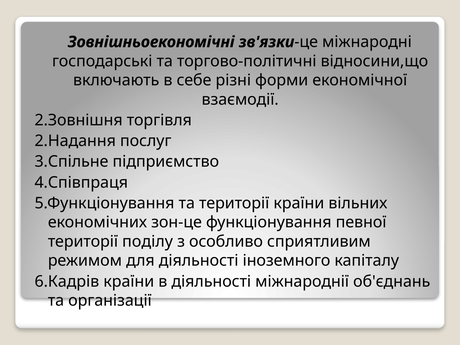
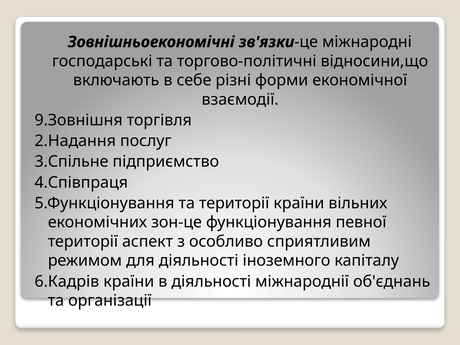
2.Зовнішня: 2.Зовнішня -> 9.Зовнішня
поділу: поділу -> аспект
